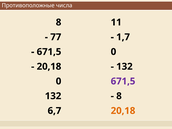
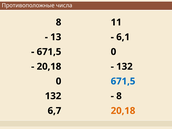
77: 77 -> 13
1,7: 1,7 -> 6,1
671,5 at (123, 81) colour: purple -> blue
